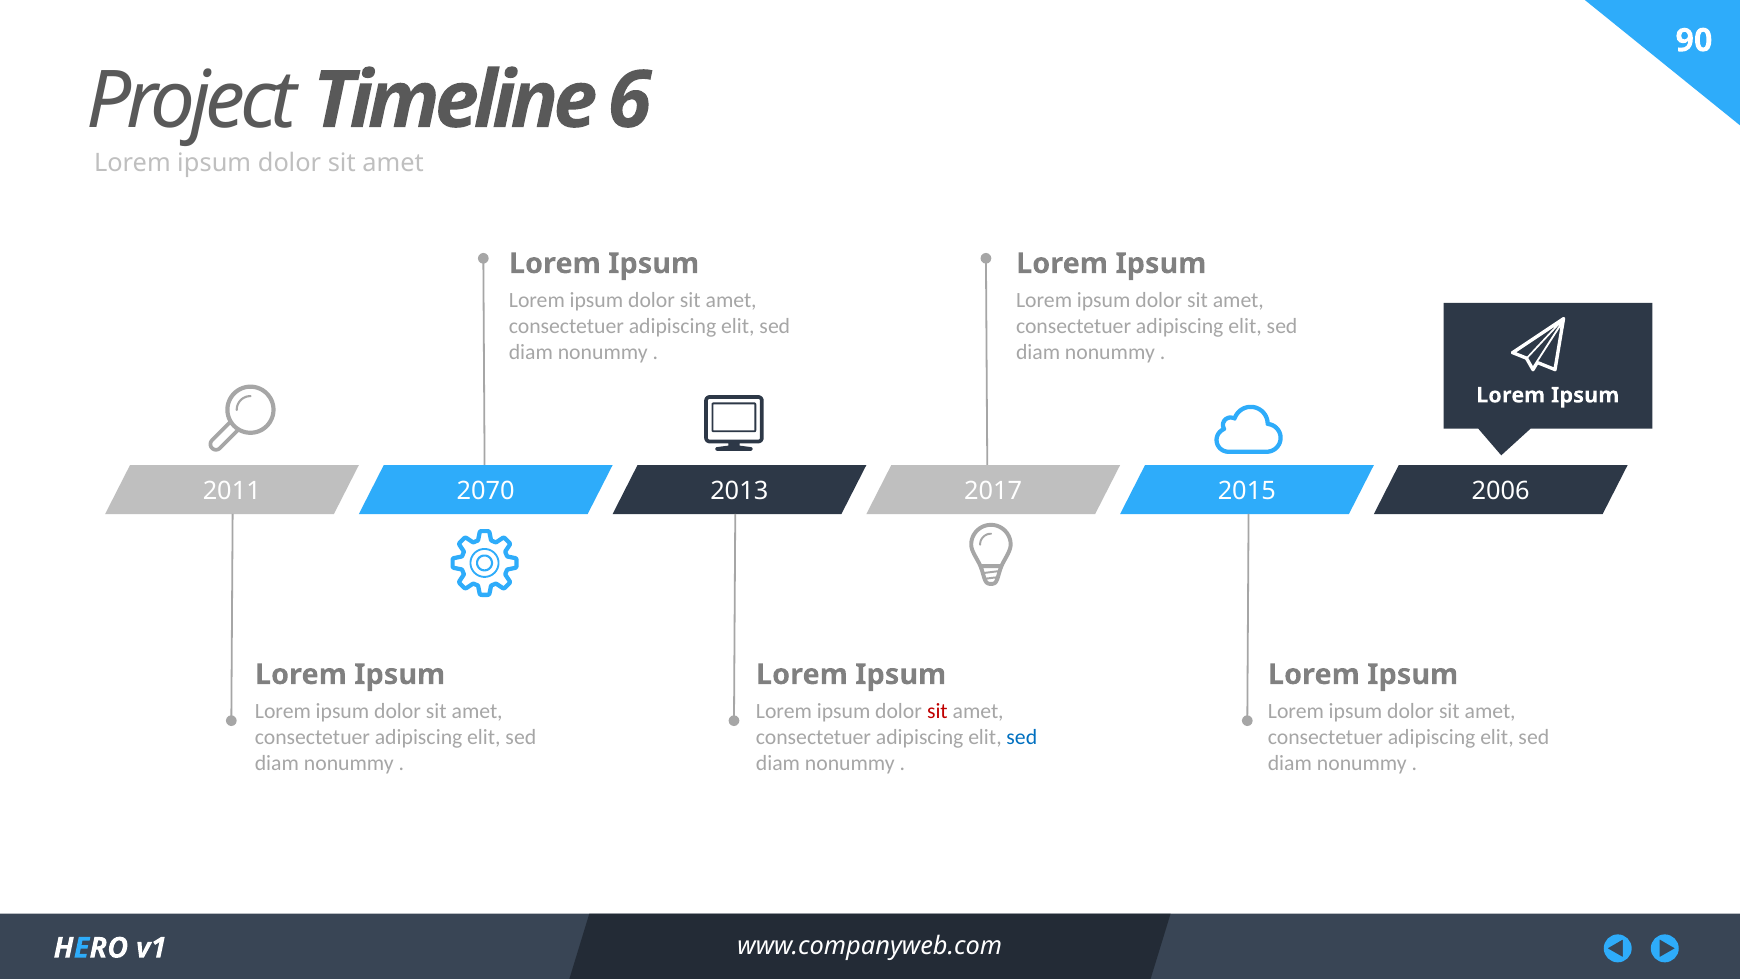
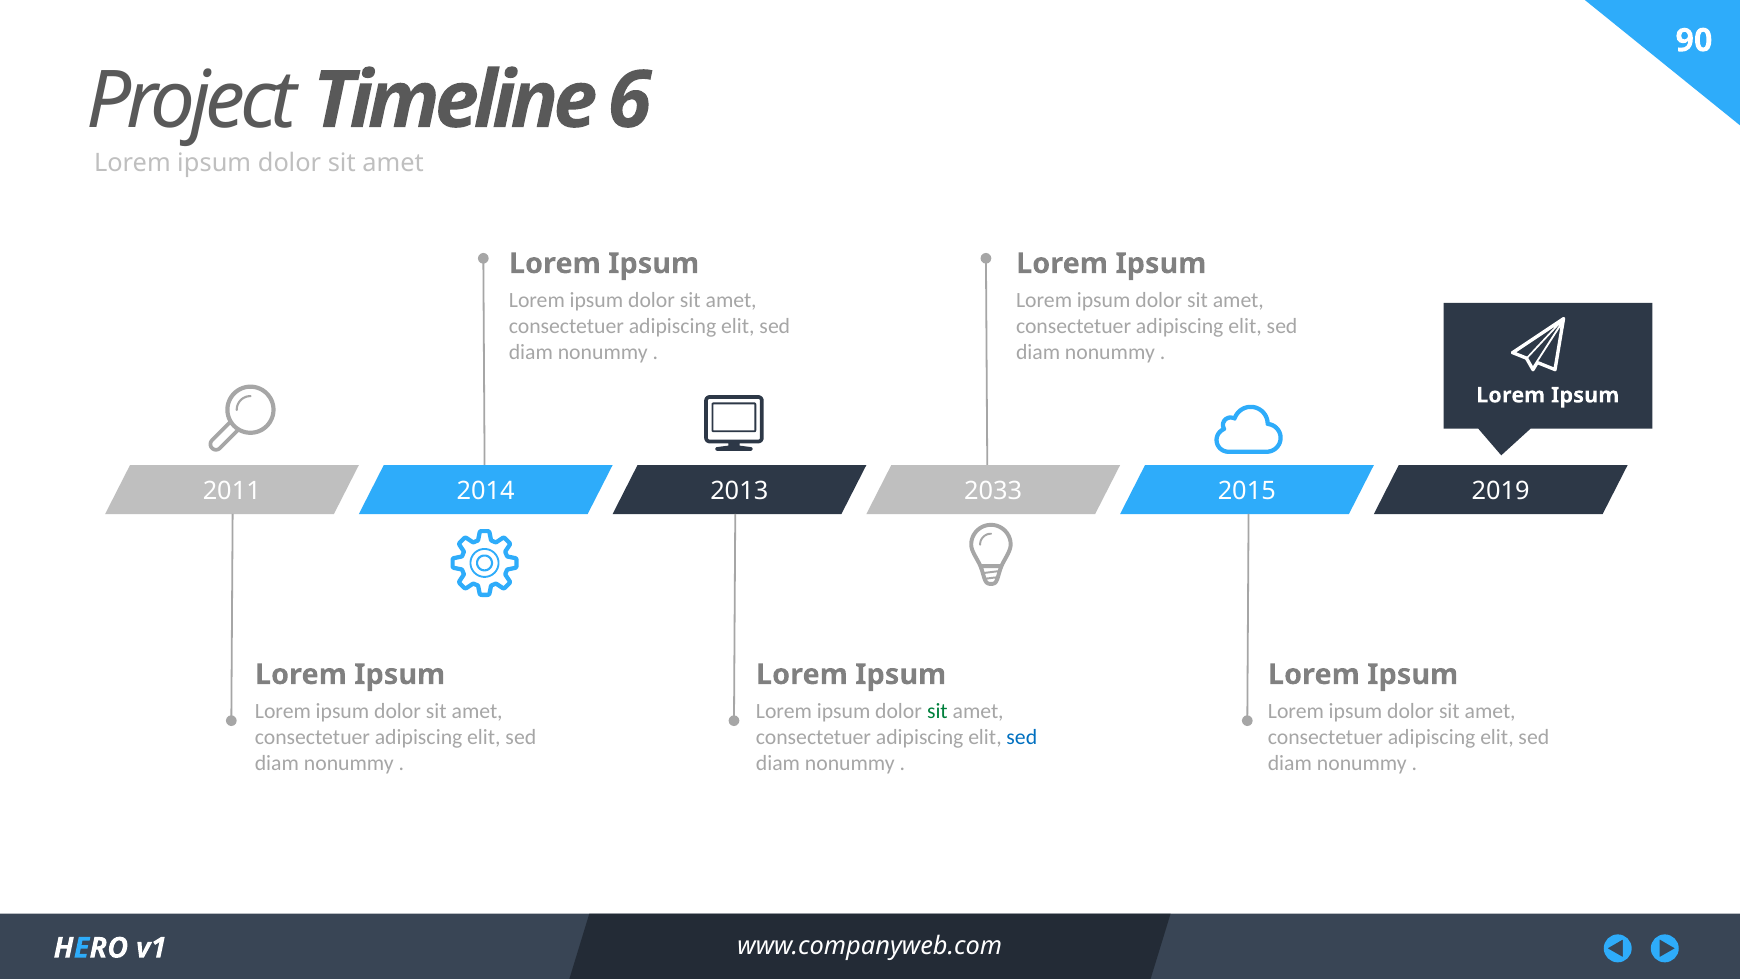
2070: 2070 -> 2014
2017: 2017 -> 2033
2006: 2006 -> 2019
sit at (937, 711) colour: red -> green
